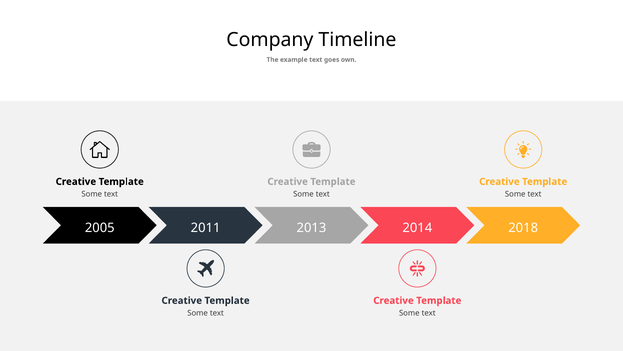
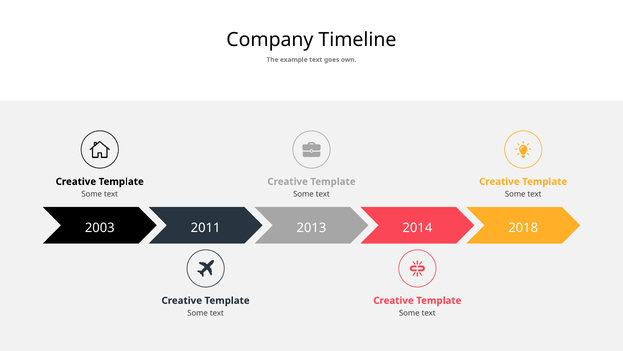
2005: 2005 -> 2003
